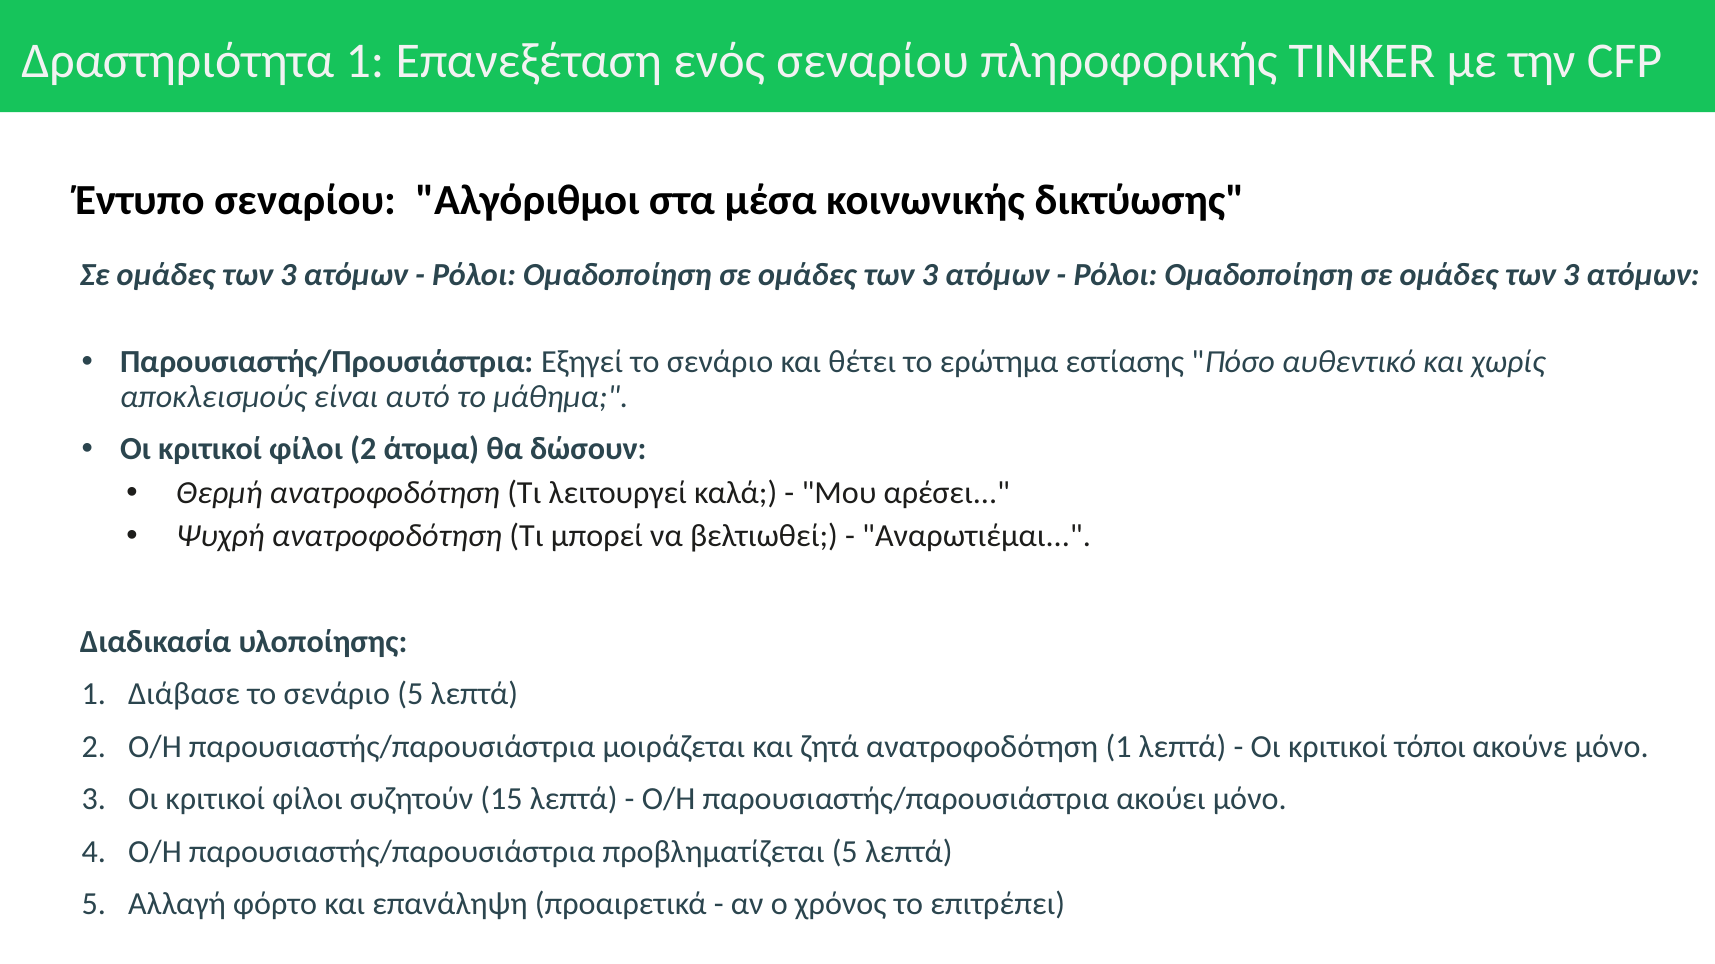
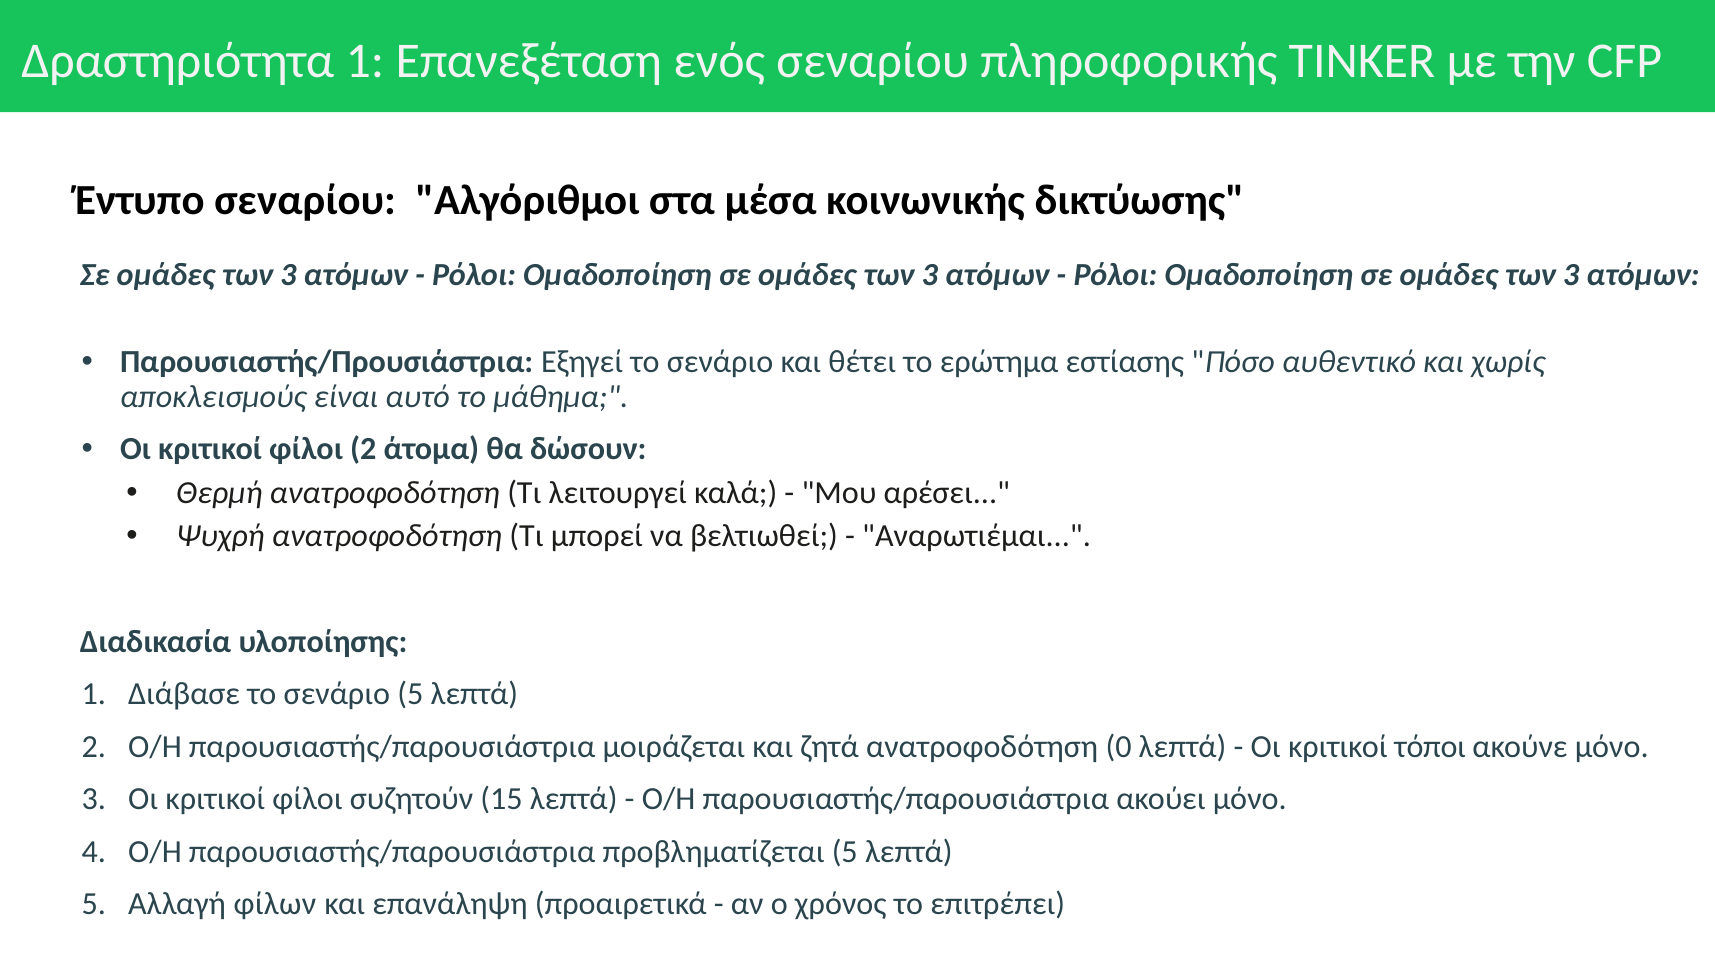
ανατροφοδότηση 1: 1 -> 0
φόρτο: φόρτο -> φίλων
